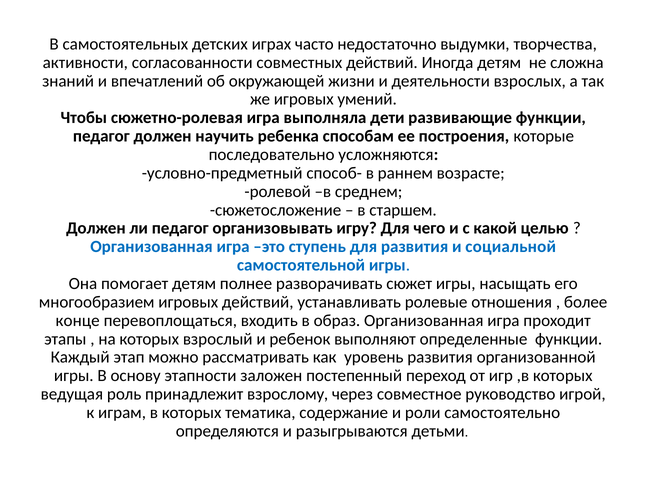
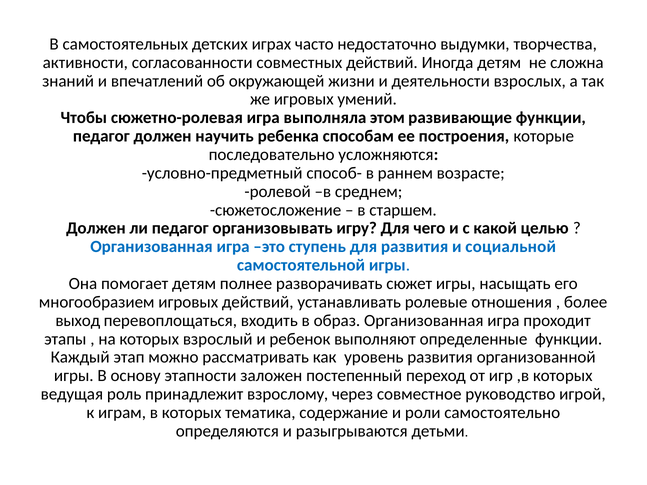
дети: дети -> этом
конце: конце -> выход
